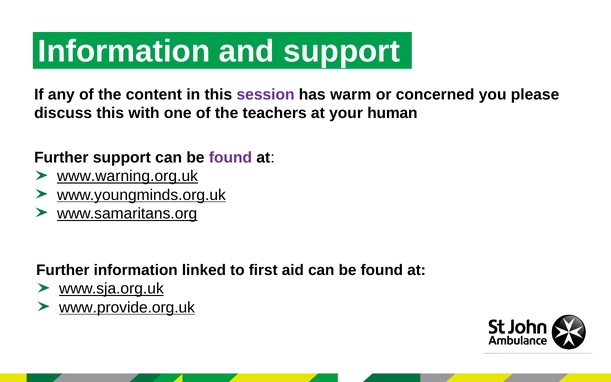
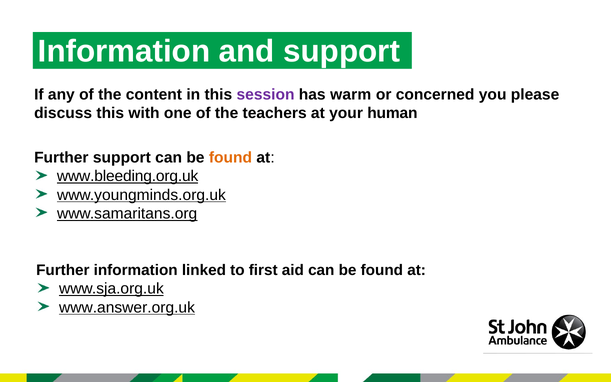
found at (230, 157) colour: purple -> orange
www.warning.org.uk: www.warning.org.uk -> www.bleeding.org.uk
www.provide.org.uk: www.provide.org.uk -> www.answer.org.uk
